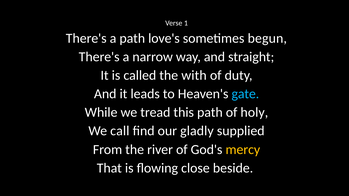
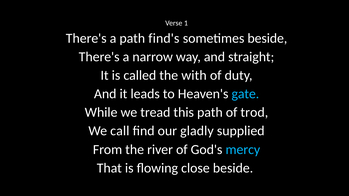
love's: love's -> find's
sometimes begun: begun -> beside
holy: holy -> trod
mercy colour: yellow -> light blue
